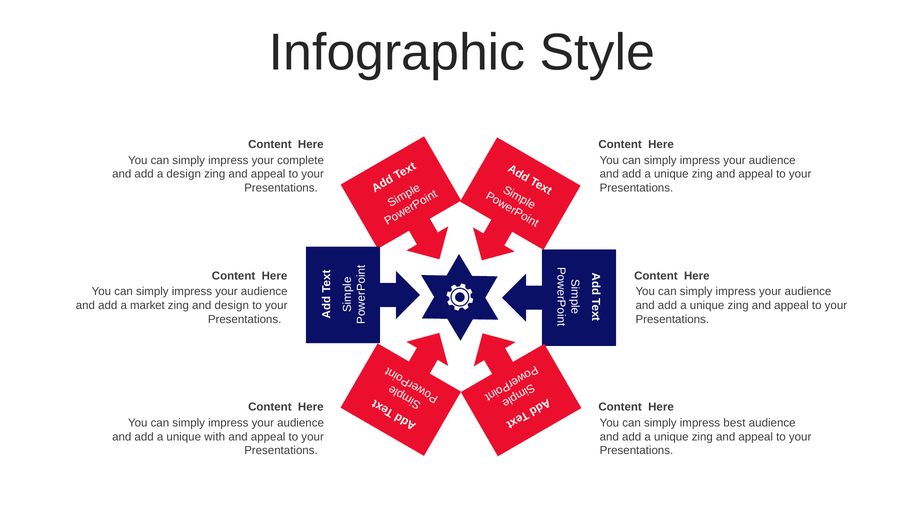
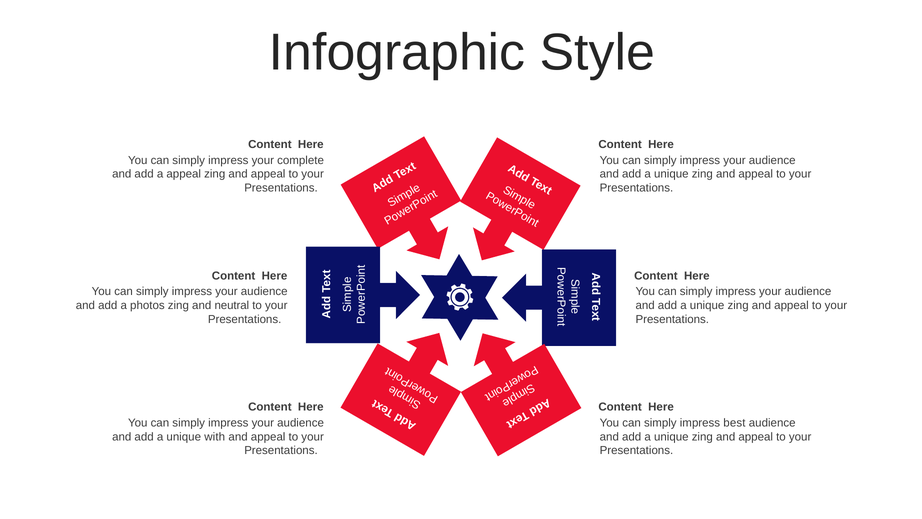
a design: design -> appeal
market: market -> photos
and design: design -> neutral
